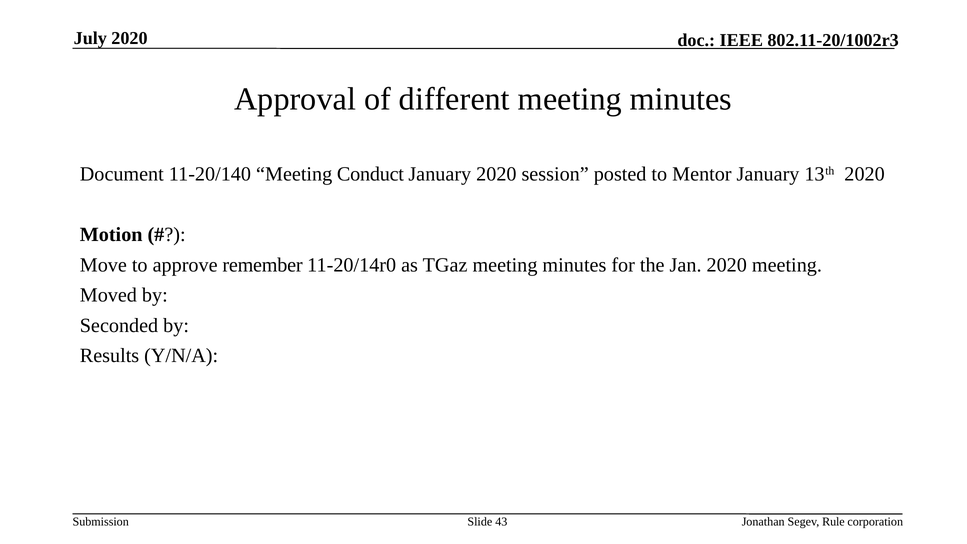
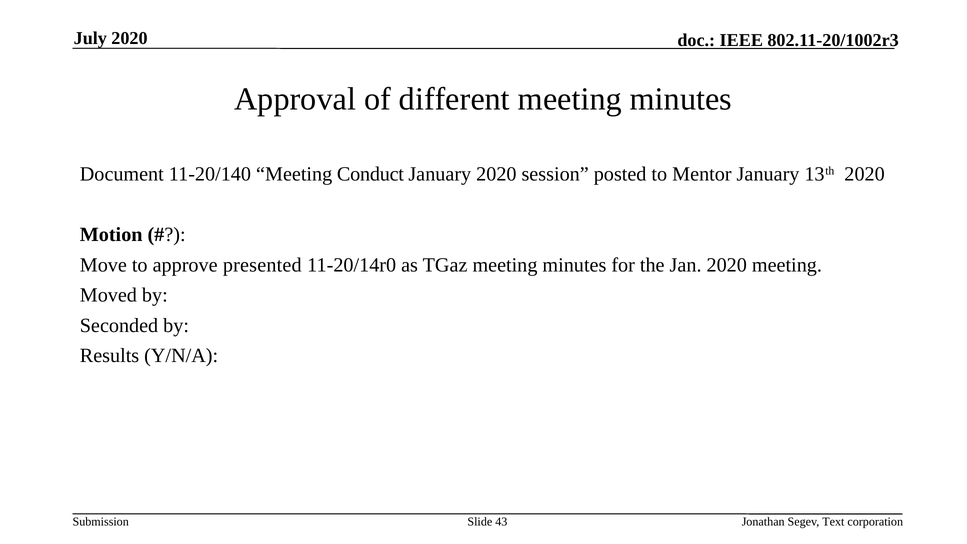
remember: remember -> presented
Rule: Rule -> Text
